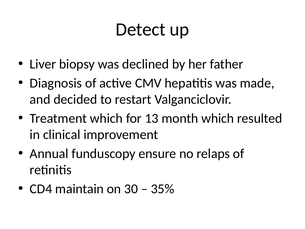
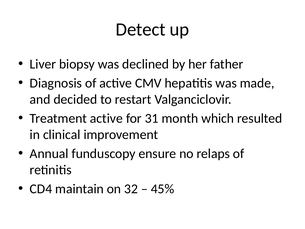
Treatment which: which -> active
13: 13 -> 31
30: 30 -> 32
35%: 35% -> 45%
